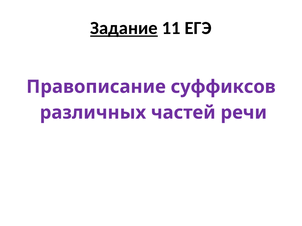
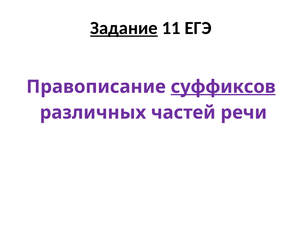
суффиксов underline: none -> present
